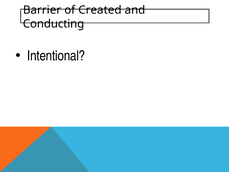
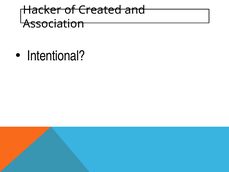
Barrier: Barrier -> Hacker
Conducting: Conducting -> Association
